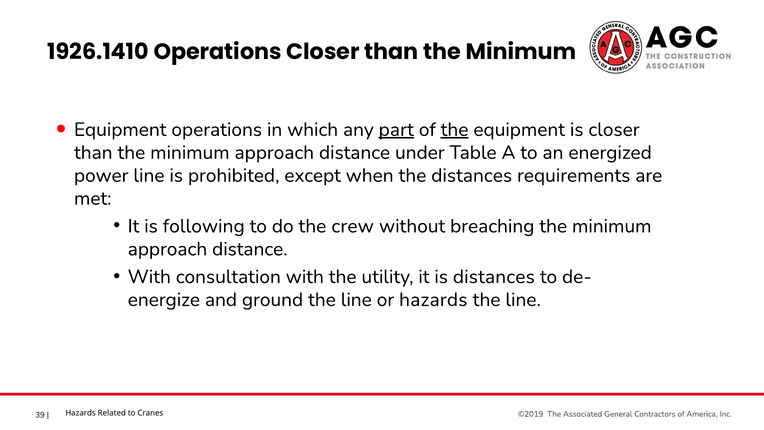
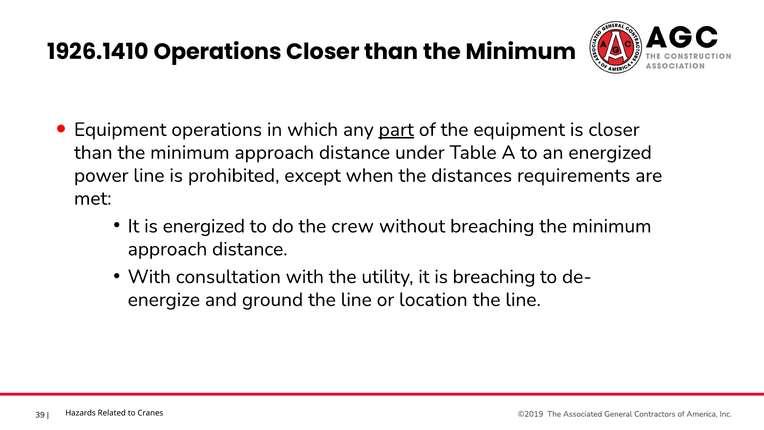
the at (455, 130) underline: present -> none
is following: following -> energized
is distances: distances -> breaching
or hazards: hazards -> location
